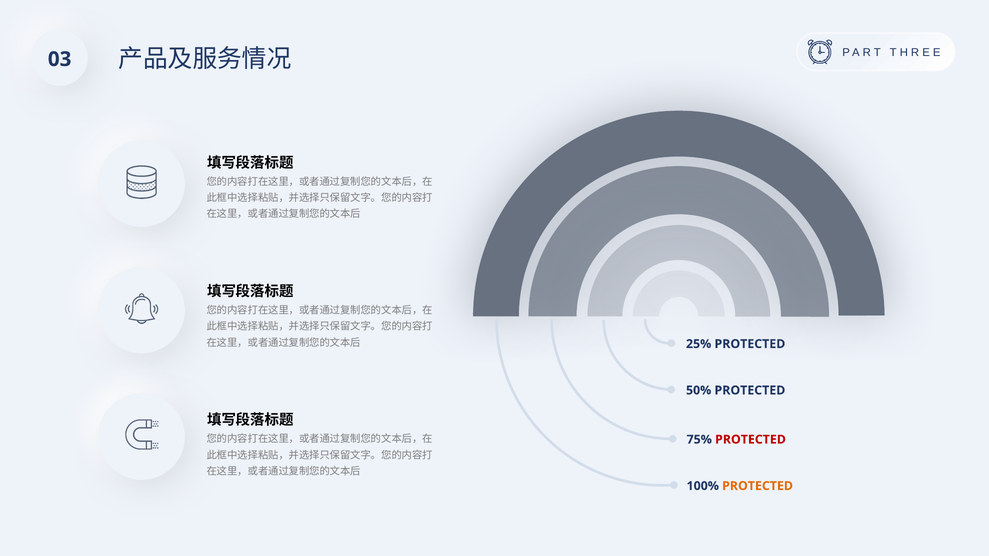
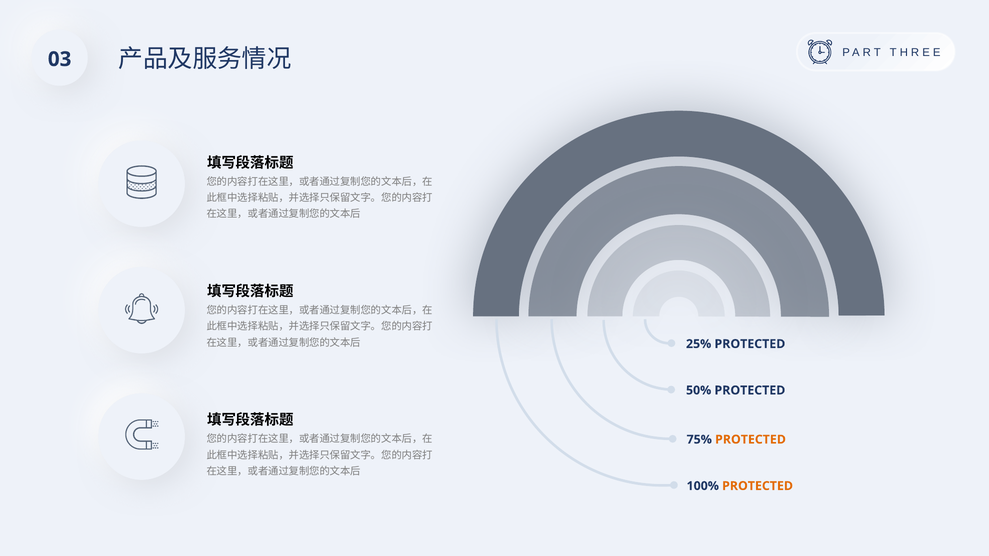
PROTECTED at (750, 440) colour: red -> orange
